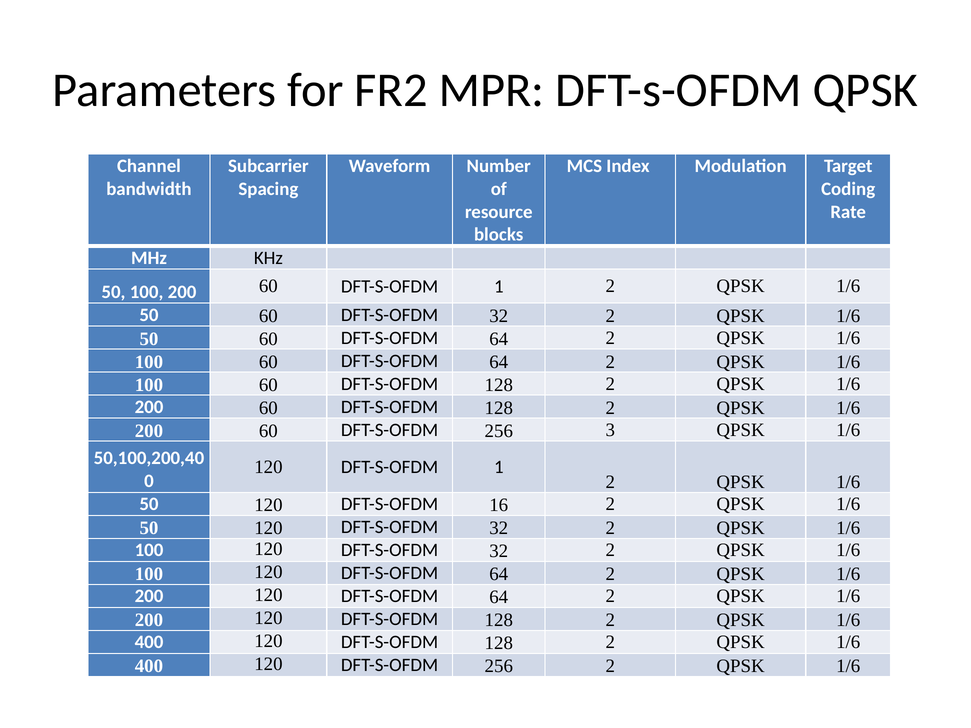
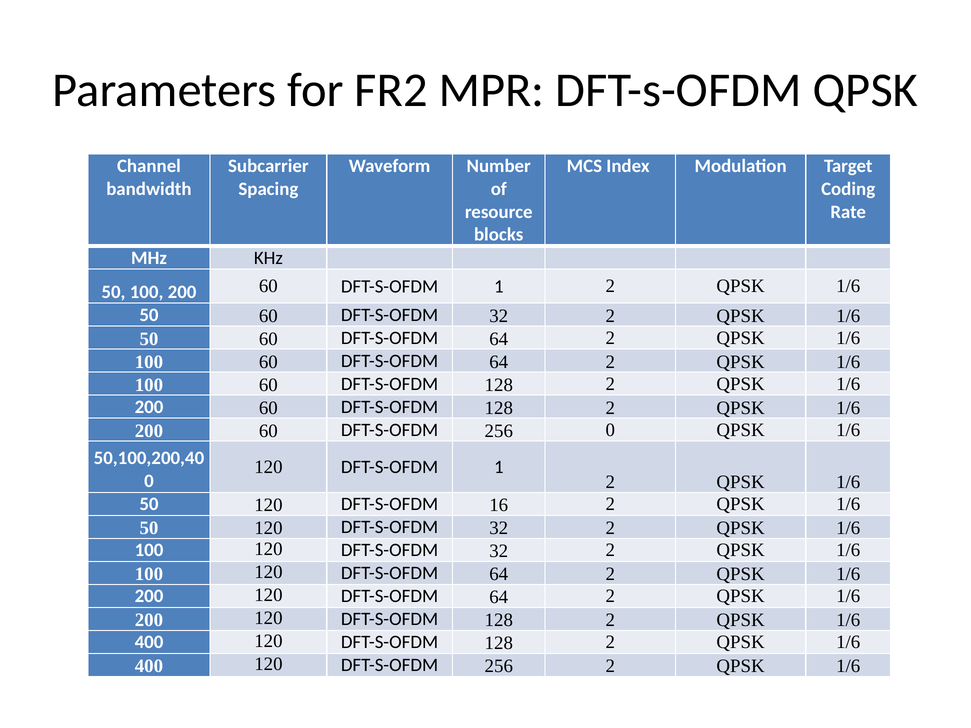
256 3: 3 -> 0
